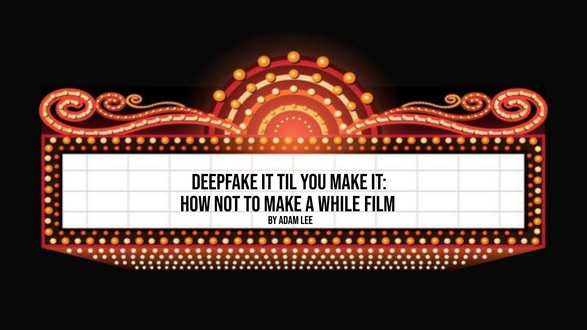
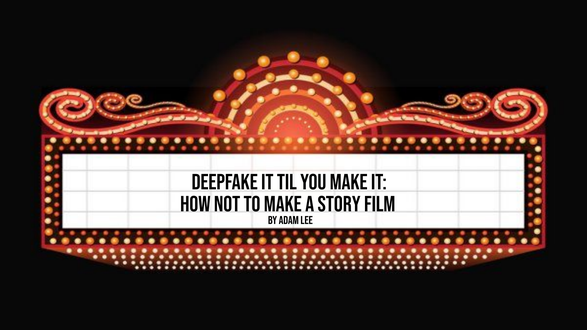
while: while -> story
